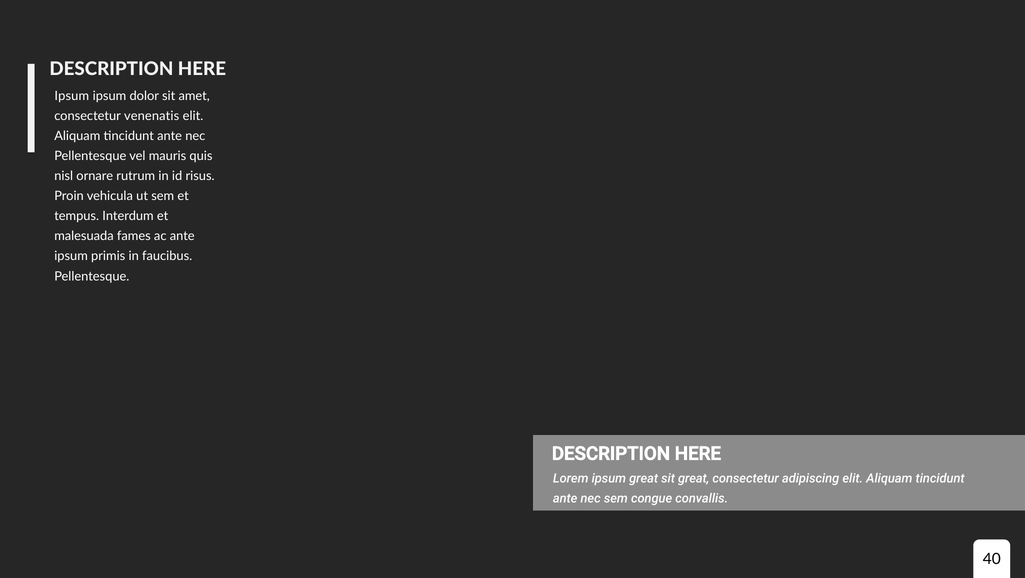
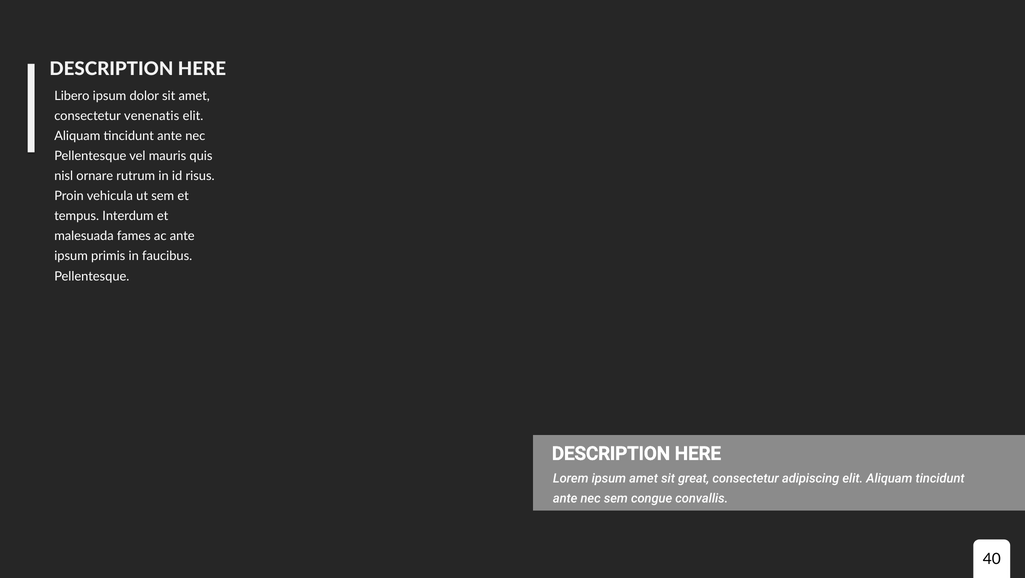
Ipsum at (72, 96): Ipsum -> Libero
ipsum great: great -> amet
